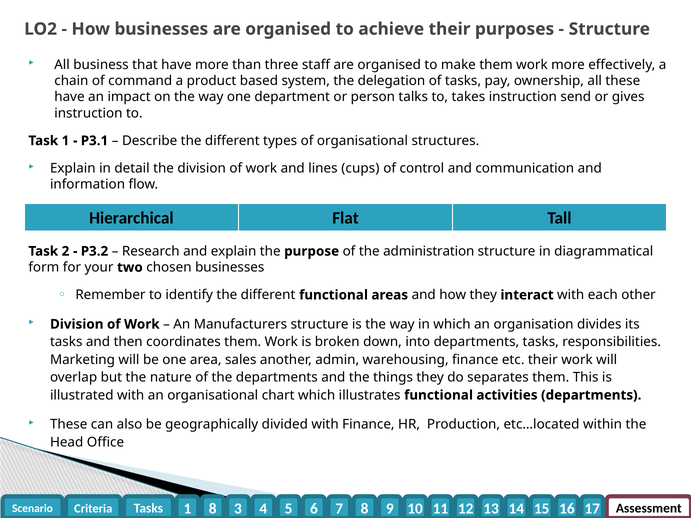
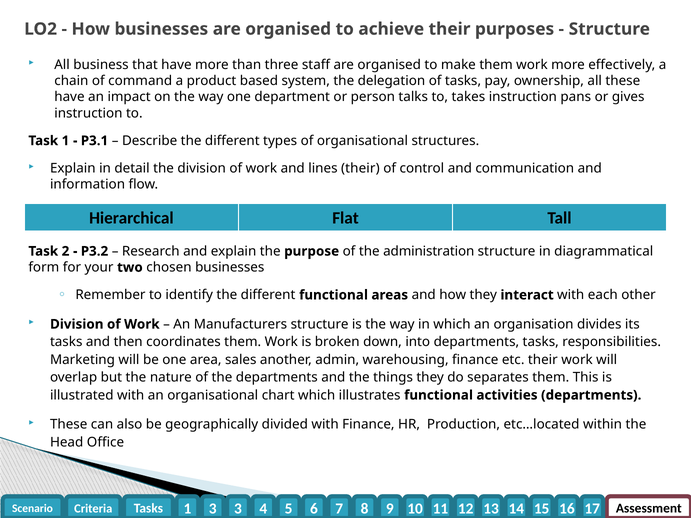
send: send -> pans
lines cups: cups -> their
1 8: 8 -> 3
